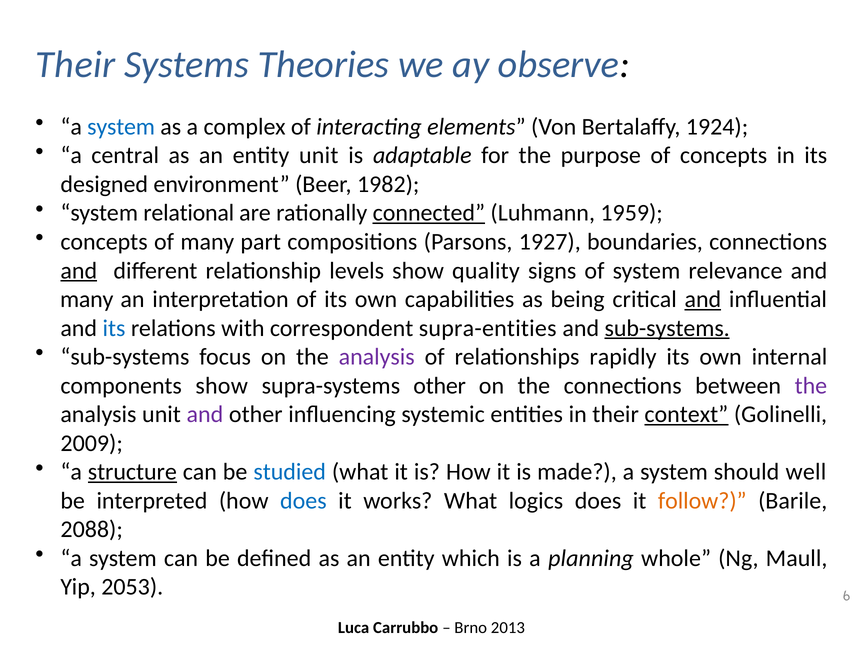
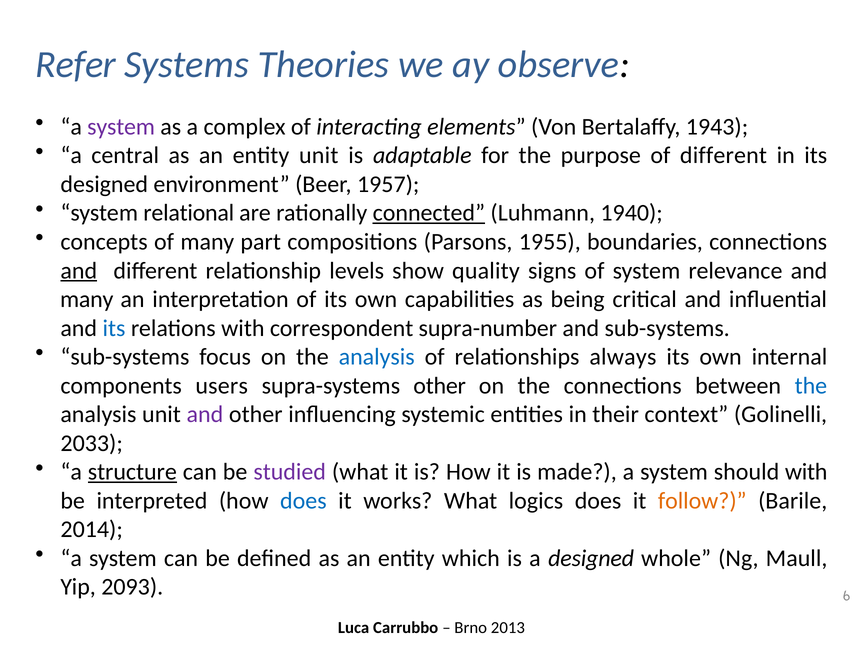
Their at (75, 65): Their -> Refer
system at (121, 127) colour: blue -> purple
1924: 1924 -> 1943
of concepts: concepts -> different
1982: 1982 -> 1957
1959: 1959 -> 1940
1927: 1927 -> 1955
and at (703, 300) underline: present -> none
supra-entities: supra-entities -> supra-number
sub-systems at (667, 328) underline: present -> none
analysis at (377, 357) colour: purple -> blue
rapidly: rapidly -> always
components show: show -> users
the at (811, 386) colour: purple -> blue
context underline: present -> none
2009: 2009 -> 2033
studied colour: blue -> purple
should well: well -> with
2088: 2088 -> 2014
a planning: planning -> designed
2053: 2053 -> 2093
